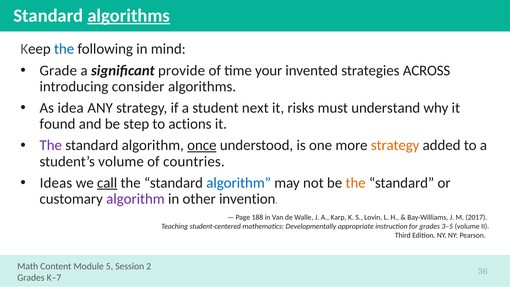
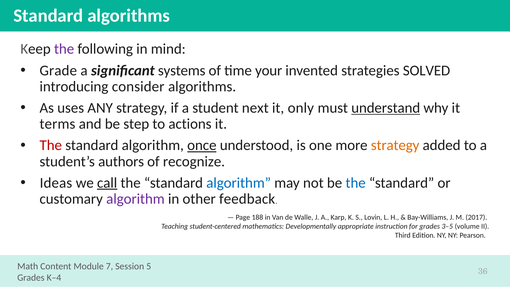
algorithms at (129, 16) underline: present -> none
the at (64, 49) colour: blue -> purple
provide: provide -> systems
ACROSS: ACROSS -> SOLVED
idea: idea -> uses
risks: risks -> only
understand underline: none -> present
found: found -> terms
The at (51, 145) colour: purple -> red
student’s volume: volume -> authors
countries: countries -> recognize
the at (356, 183) colour: orange -> blue
invention: invention -> feedback
5: 5 -> 7
2: 2 -> 5
K–7: K–7 -> K–4
